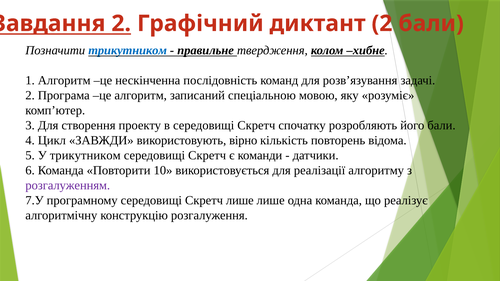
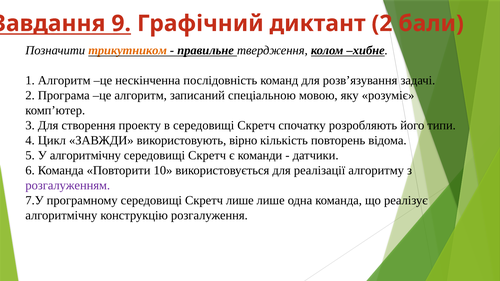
2 at (121, 24): 2 -> 9
трикутником at (128, 50) colour: blue -> orange
його бали: бали -> типи
У трикутником: трикутником -> алгоритмічну
